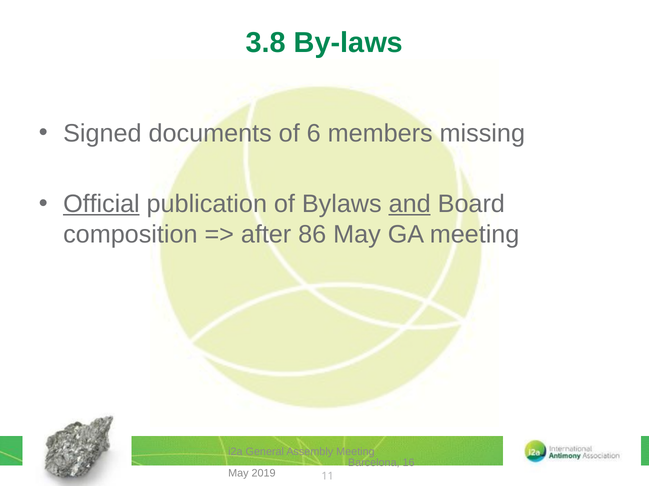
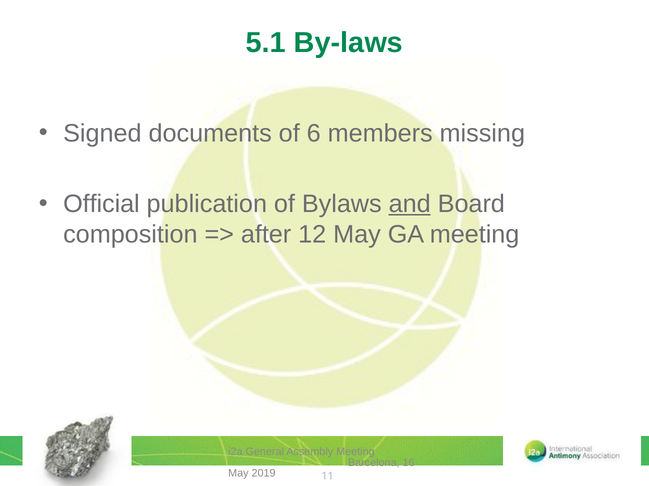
3.8: 3.8 -> 5.1
Official underline: present -> none
86: 86 -> 12
